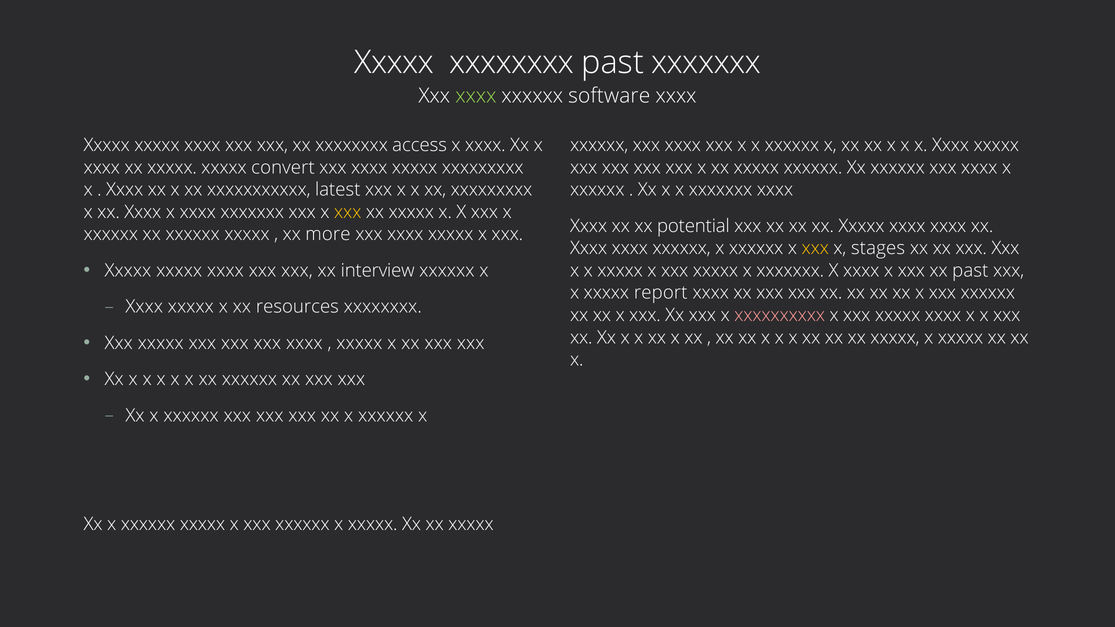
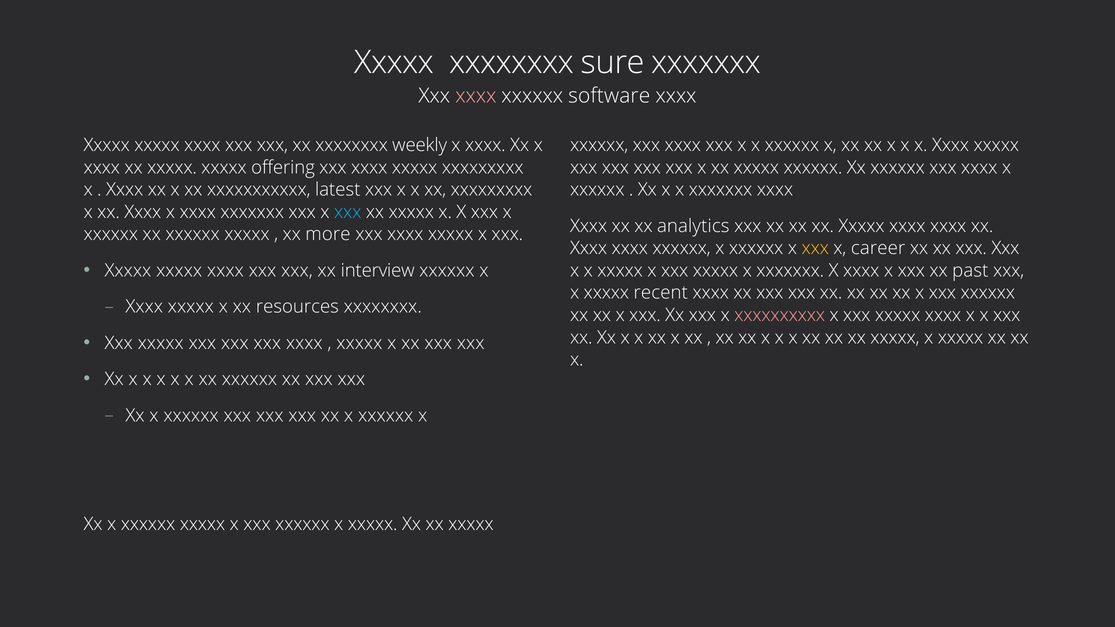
xxxxxxxx past: past -> sure
xxxx at (476, 96) colour: light green -> pink
access: access -> weekly
convert: convert -> offering
xxx at (348, 212) colour: yellow -> light blue
potential: potential -> analytics
stages: stages -> career
report: report -> recent
